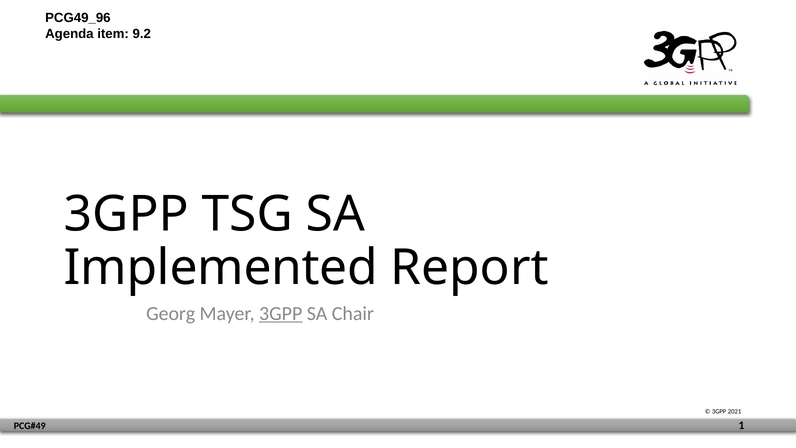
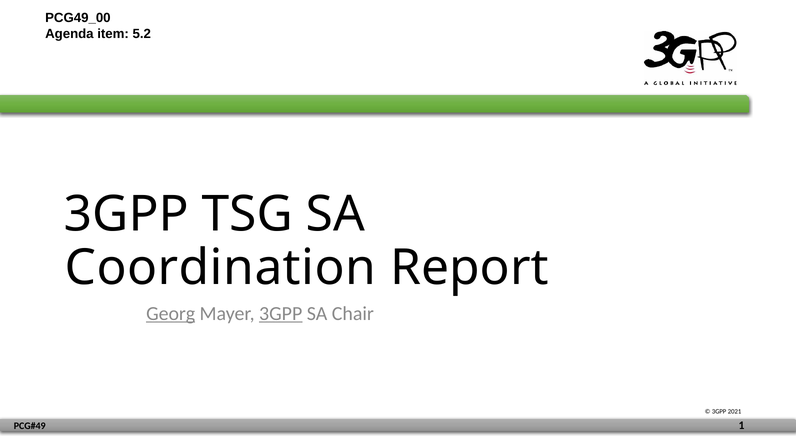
PCG49_96: PCG49_96 -> PCG49_00
9.2: 9.2 -> 5.2
Implemented: Implemented -> Coordination
Georg underline: none -> present
